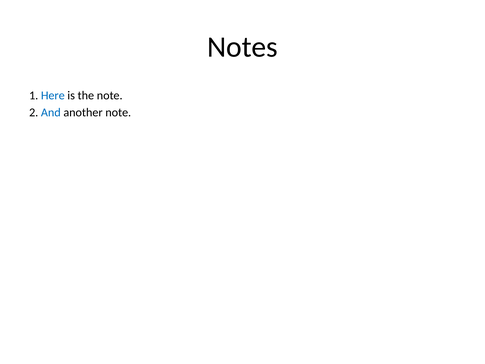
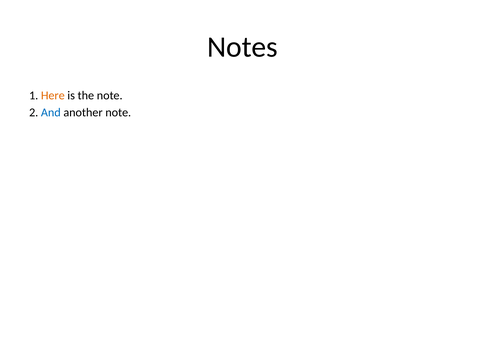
Here colour: blue -> orange
